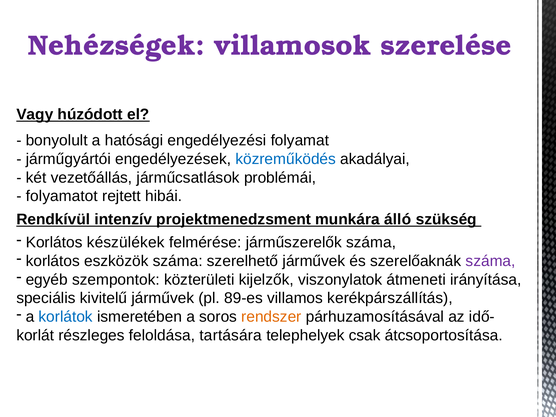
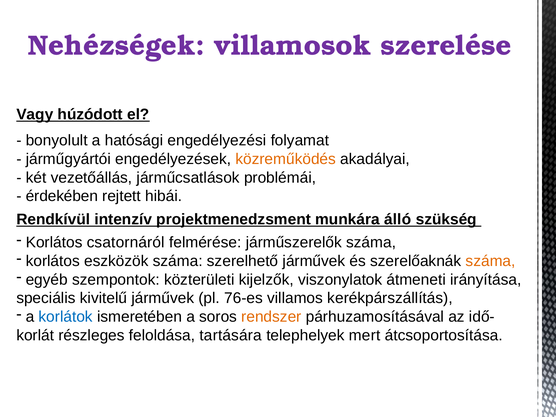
közreműködés colour: blue -> orange
folyamatot: folyamatot -> érdekében
készülékek: készülékek -> csatornáról
száma at (491, 261) colour: purple -> orange
89-es: 89-es -> 76-es
csak: csak -> mert
